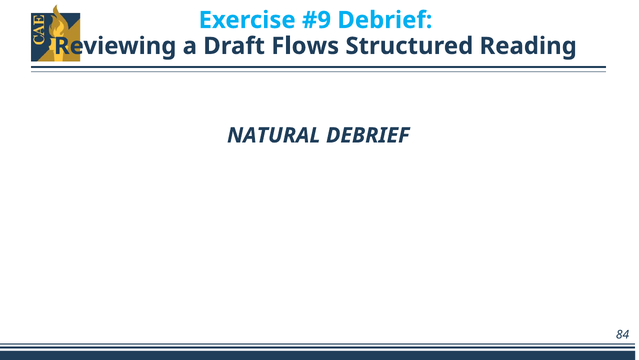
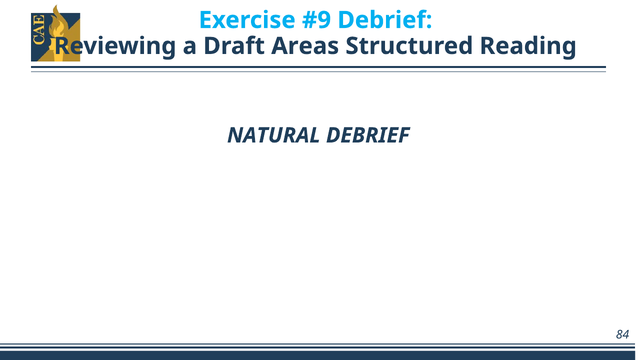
Flows: Flows -> Areas
